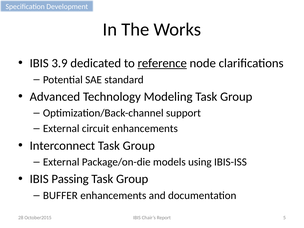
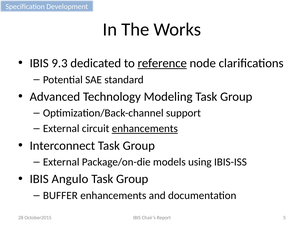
3.9: 3.9 -> 9.3
enhancements at (145, 129) underline: none -> present
Passing: Passing -> Angulo
